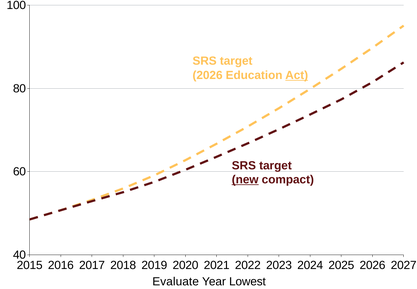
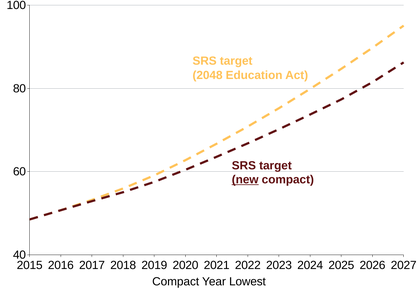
2026 at (208, 75): 2026 -> 2048
Act underline: present -> none
Evaluate at (176, 281): Evaluate -> Compact
